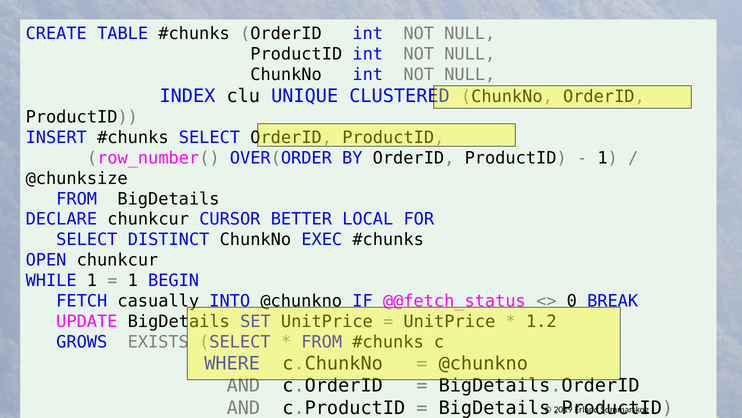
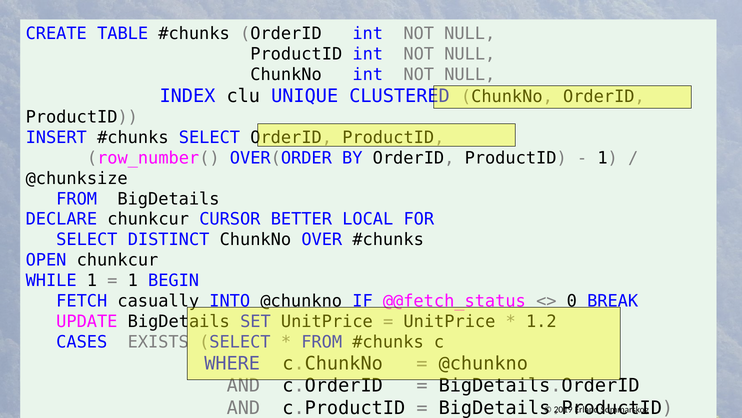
EXEC: EXEC -> OVER
GROWS: GROWS -> CASES
